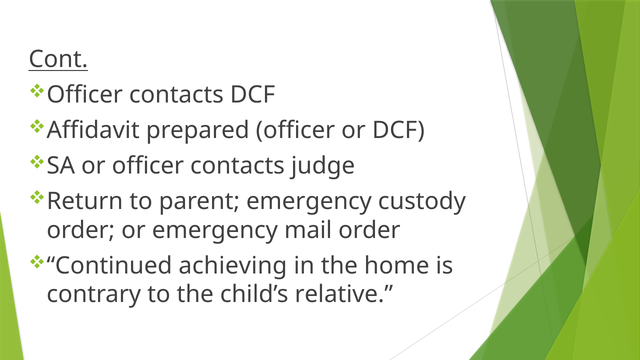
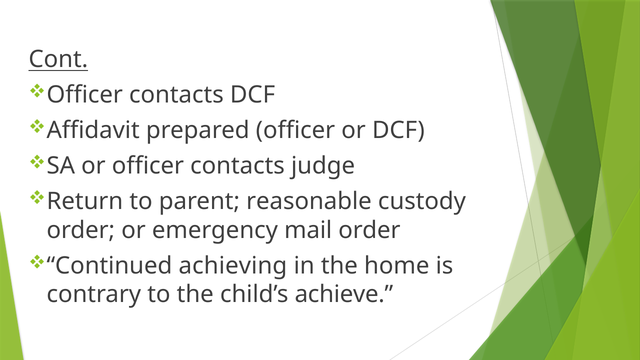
parent emergency: emergency -> reasonable
relative: relative -> achieve
